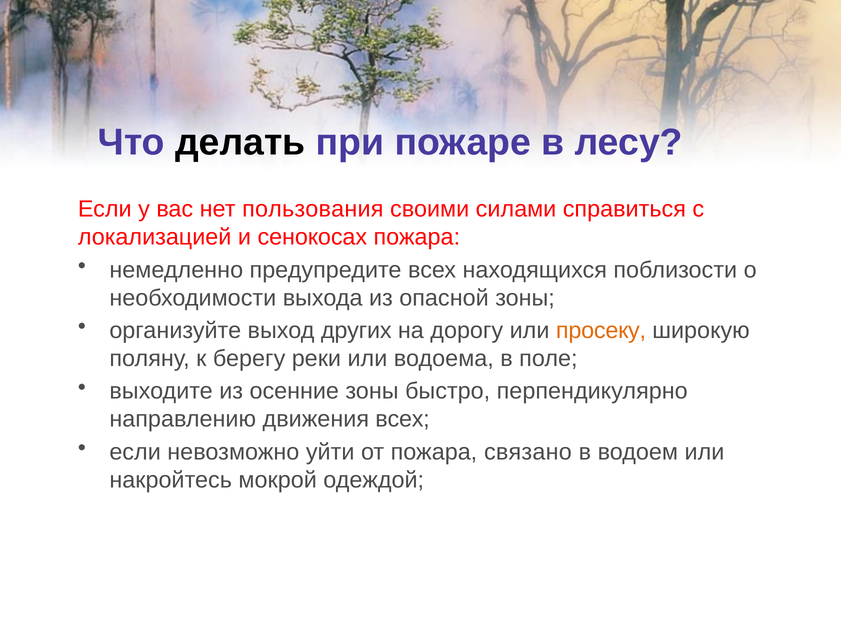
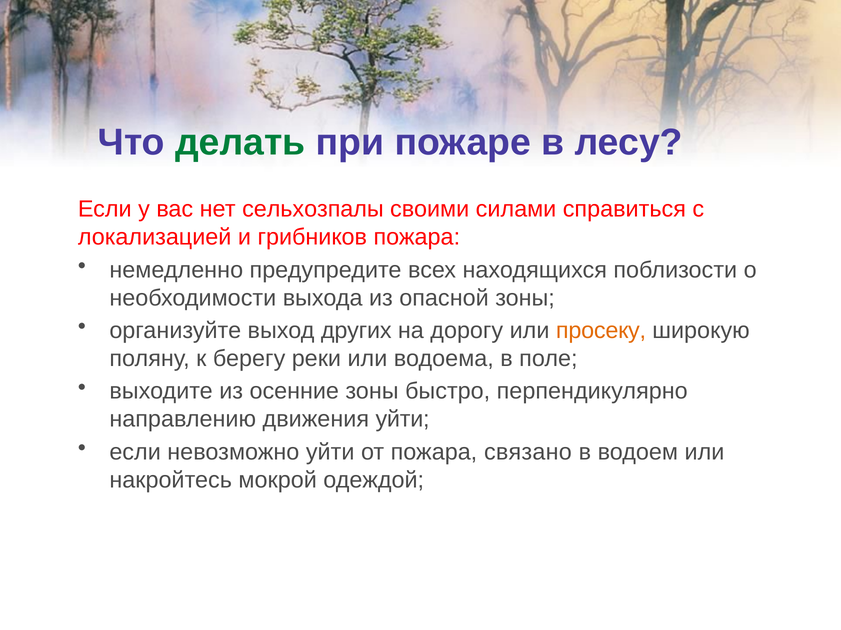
делать colour: black -> green
пользования: пользования -> сельхозпалы
сенокосах: сенокосах -> грибников
движения всех: всех -> уйти
